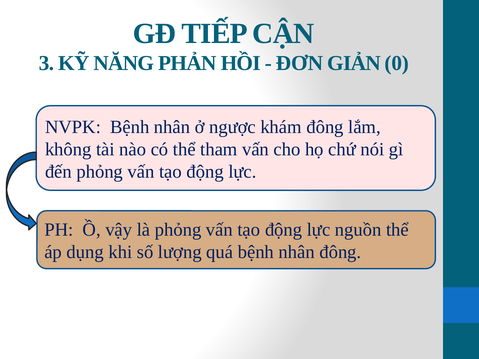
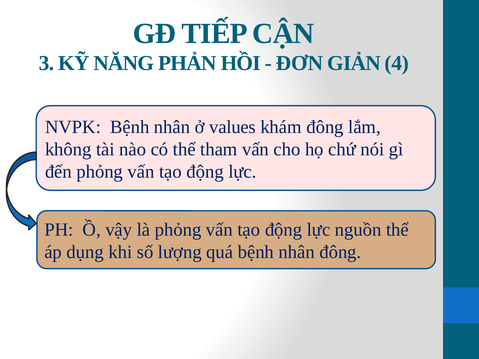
0: 0 -> 4
ngược: ngược -> values
